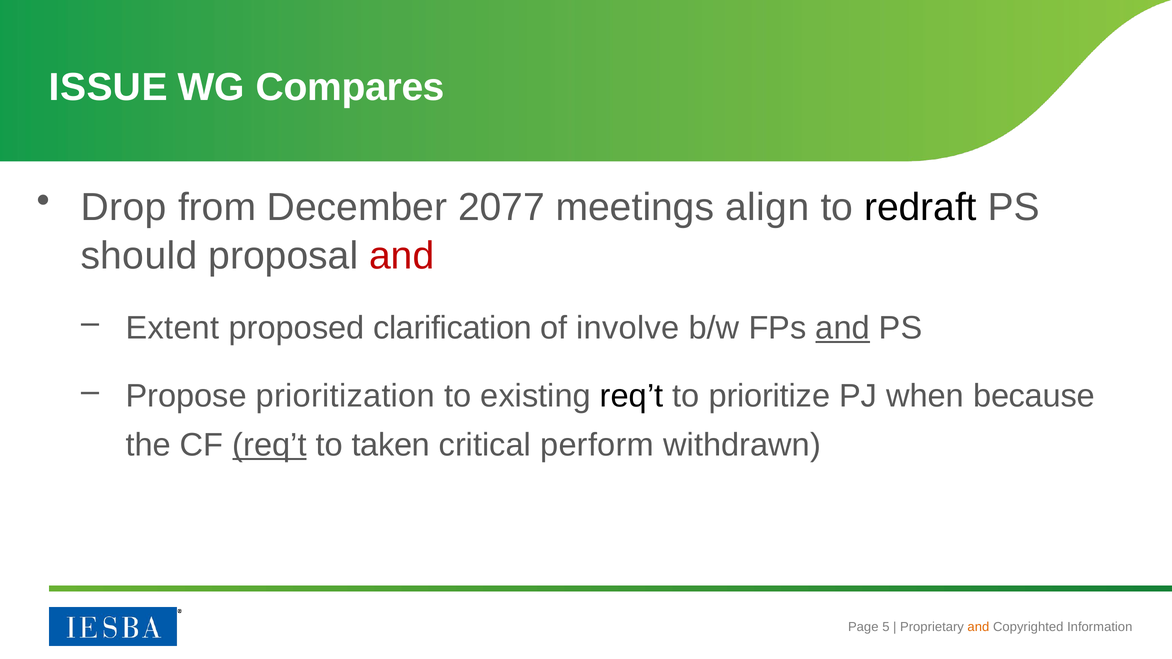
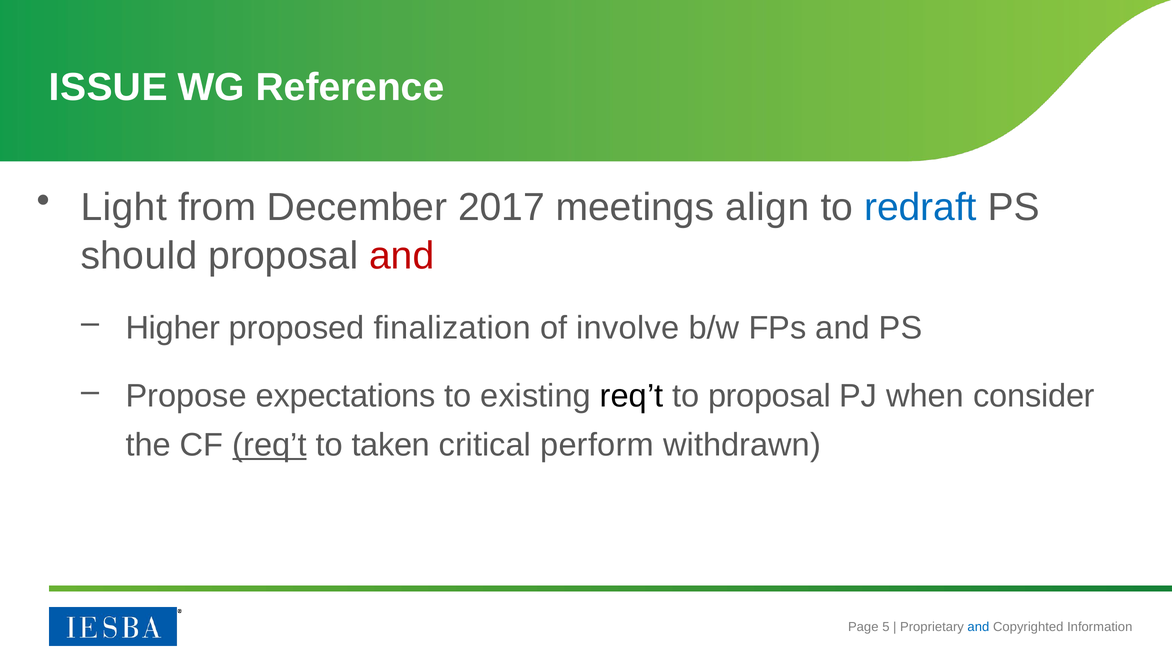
Compares: Compares -> Reference
Drop: Drop -> Light
2077: 2077 -> 2017
redraft colour: black -> blue
Extent: Extent -> Higher
clarification: clarification -> finalization
and at (843, 328) underline: present -> none
prioritization: prioritization -> expectations
to prioritize: prioritize -> proposal
because: because -> consider
and at (978, 627) colour: orange -> blue
